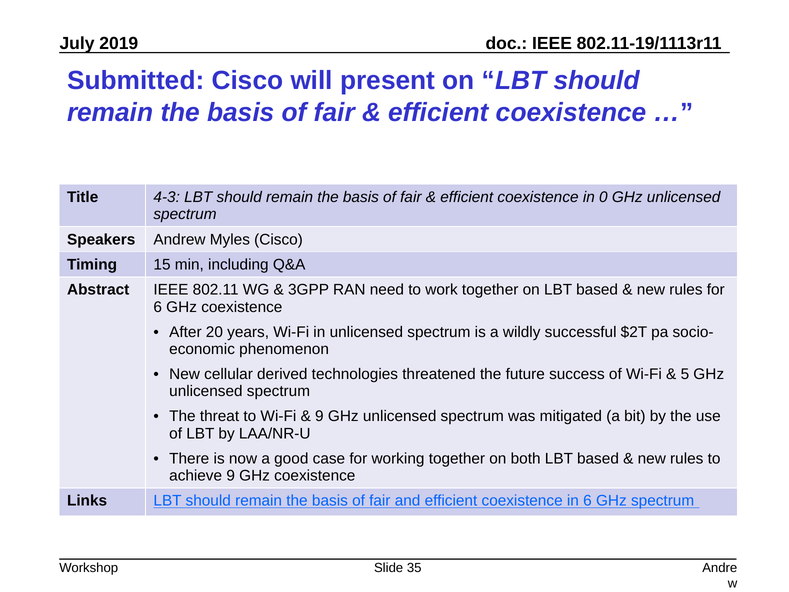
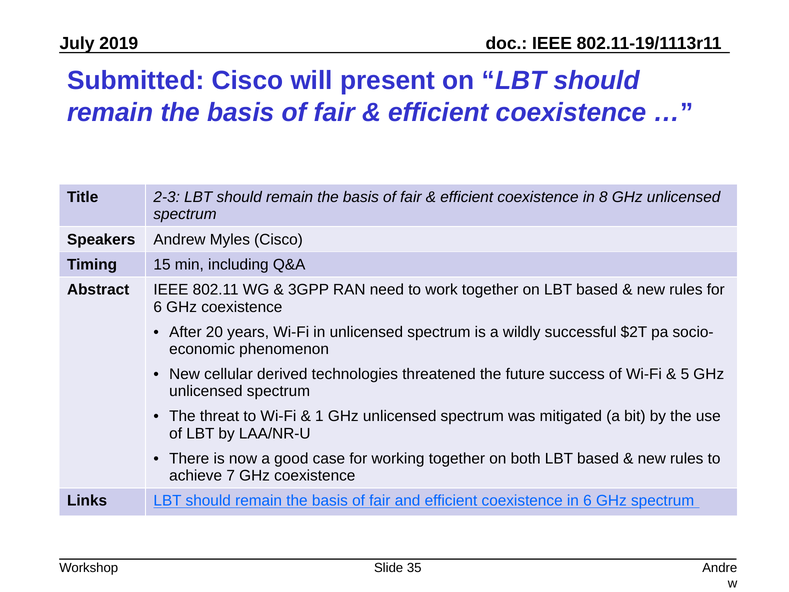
4-3: 4-3 -> 2-3
0: 0 -> 8
9 at (319, 416): 9 -> 1
achieve 9: 9 -> 7
